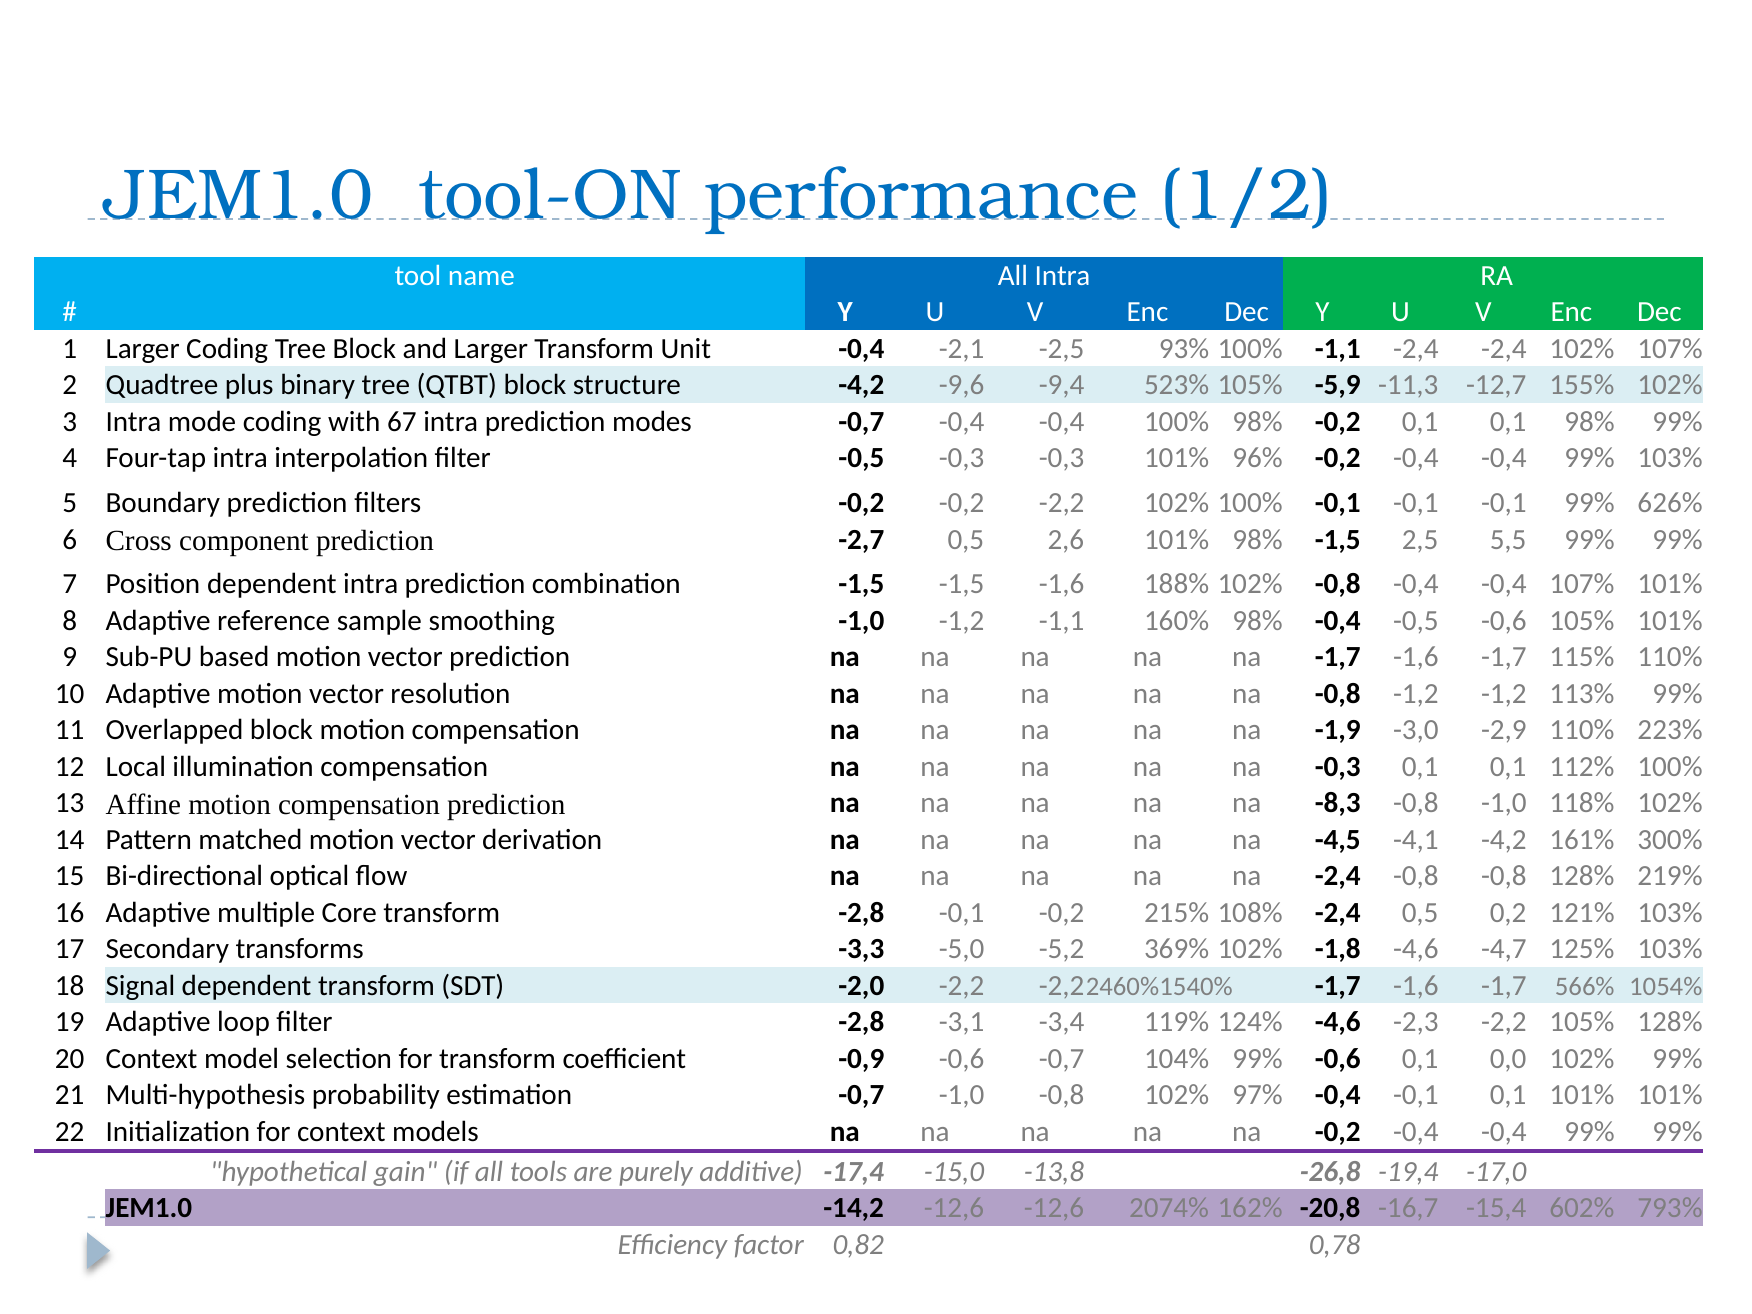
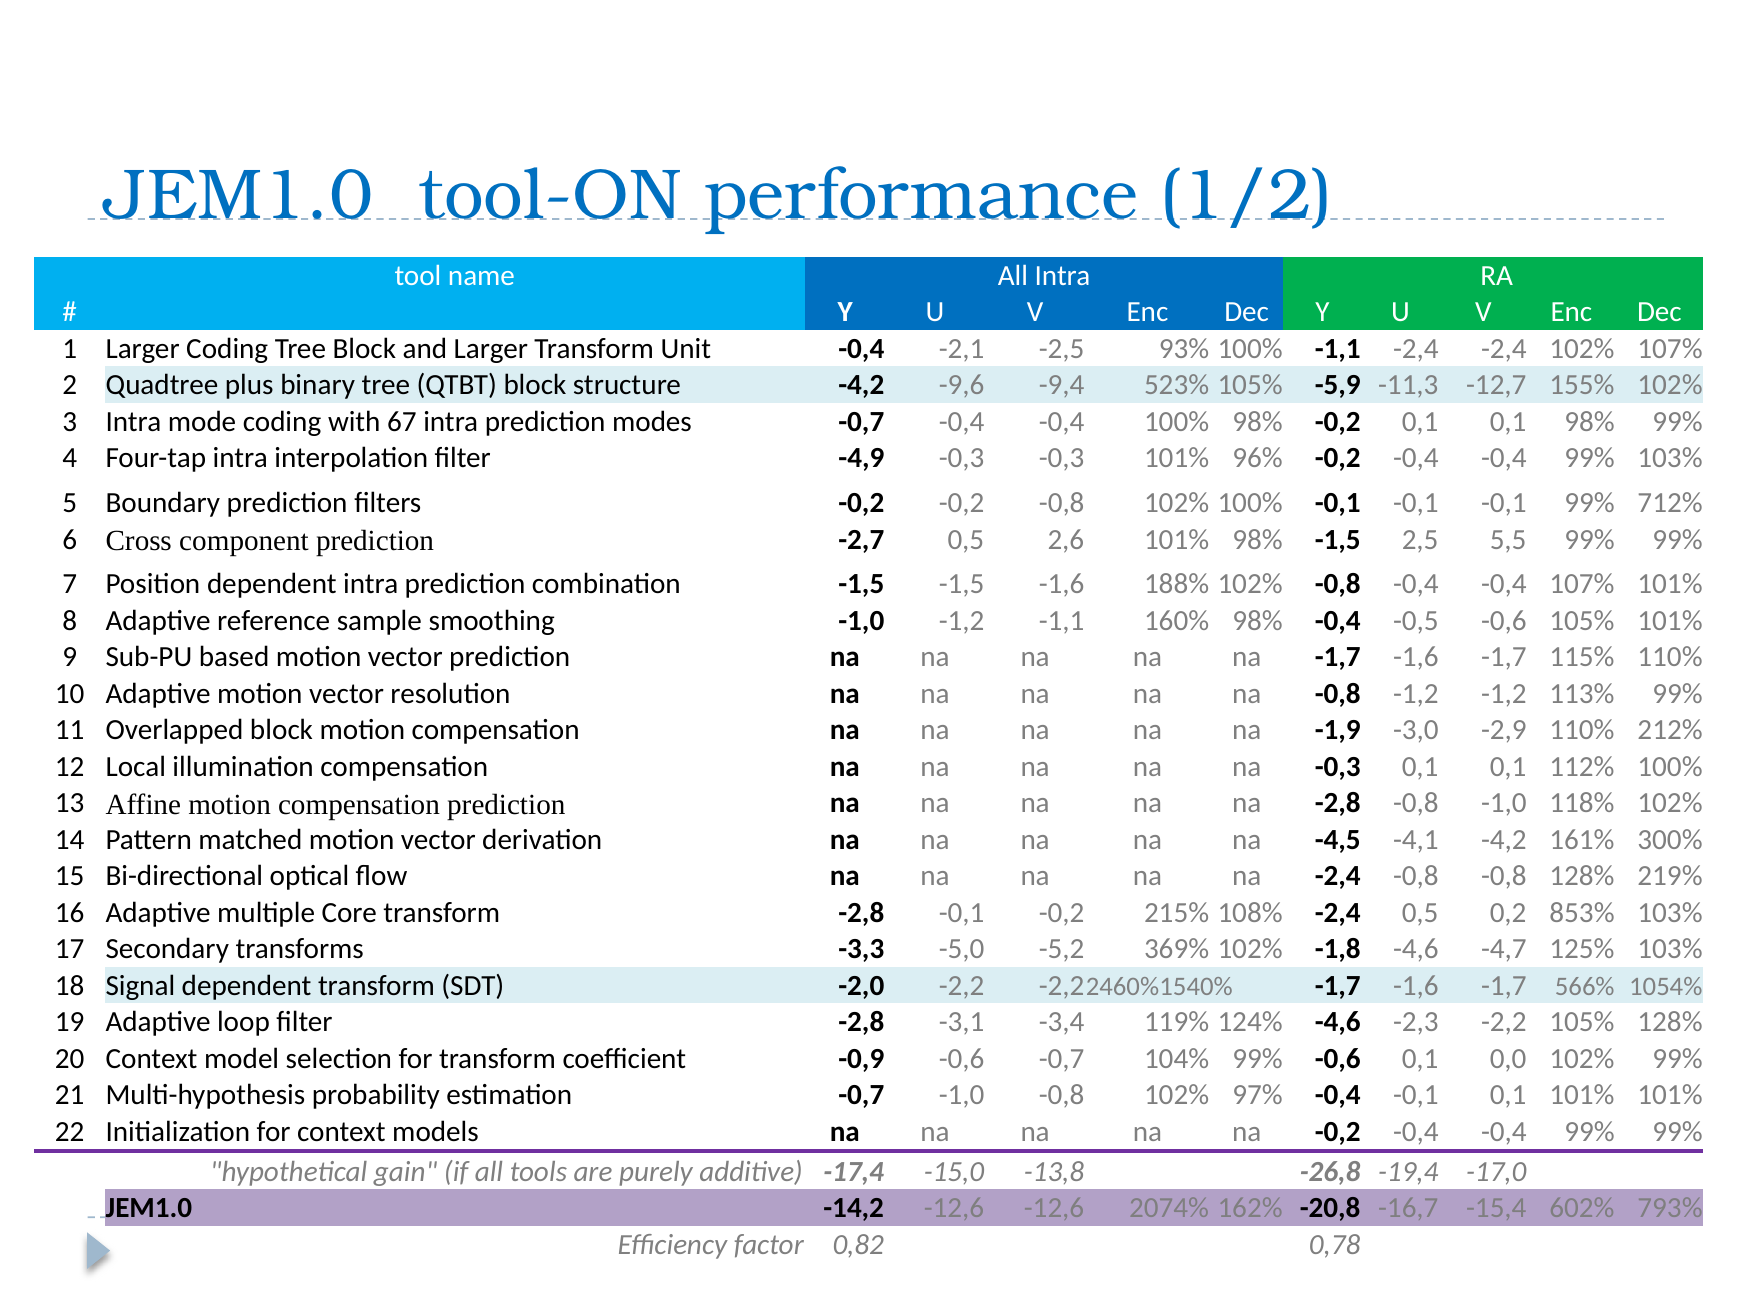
filter -0,5: -0,5 -> -4,9
-0,2 -2,2: -2,2 -> -0,8
626%: 626% -> 712%
223%: 223% -> 212%
na -8,3: -8,3 -> -2,8
121%: 121% -> 853%
